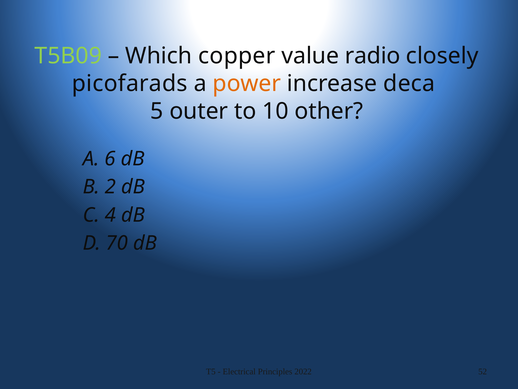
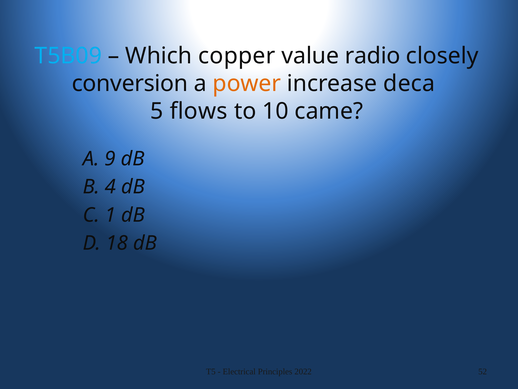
T5B09 colour: light green -> light blue
picofarads: picofarads -> conversion
outer: outer -> flows
other: other -> came
6: 6 -> 9
2: 2 -> 4
4: 4 -> 1
70: 70 -> 18
